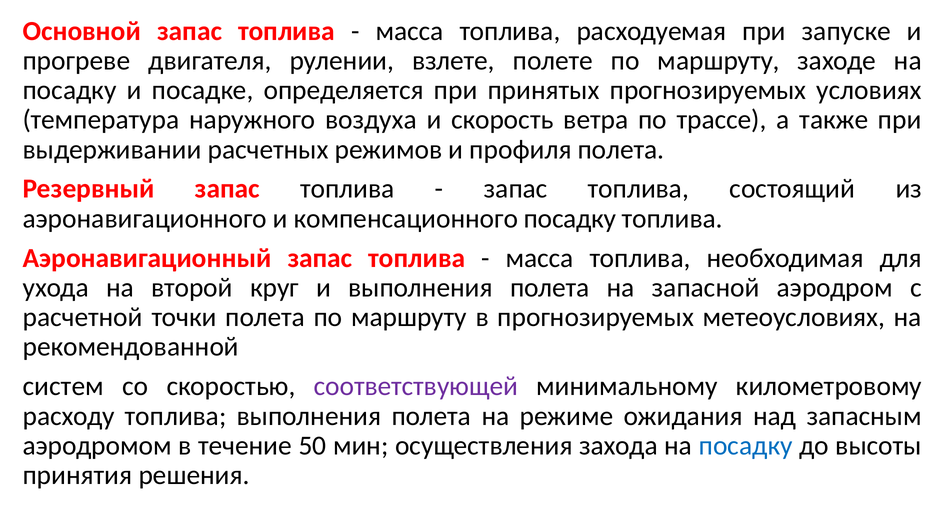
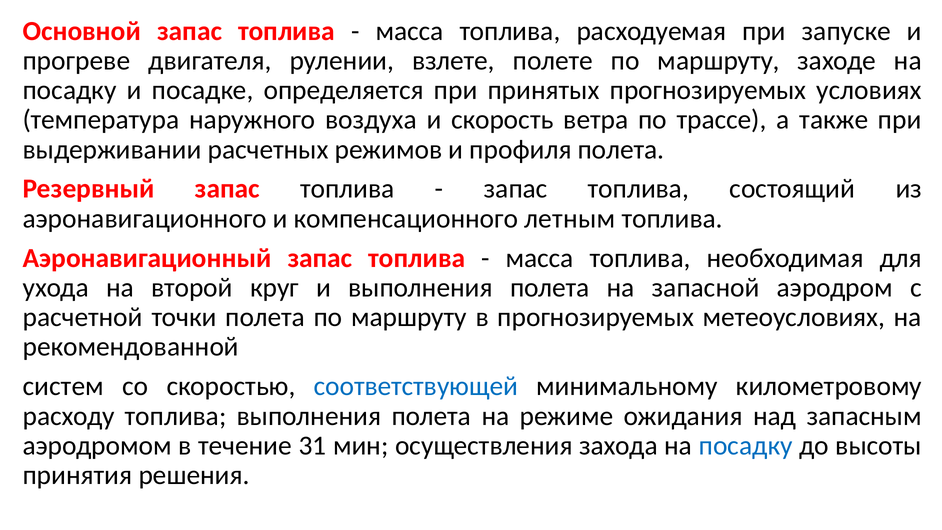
компенсационного посадку: посадку -> летным
соответствующей colour: purple -> blue
50: 50 -> 31
